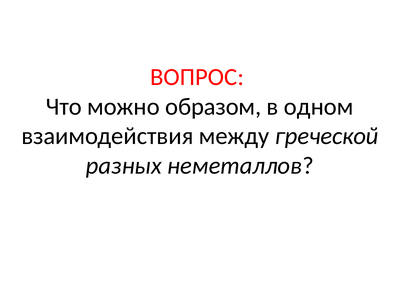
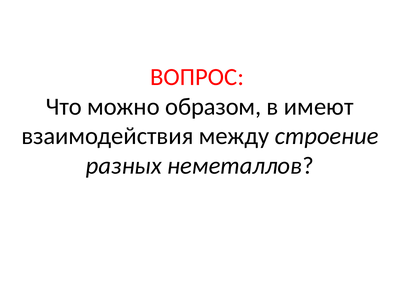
одном: одном -> имеют
греческой: греческой -> строение
